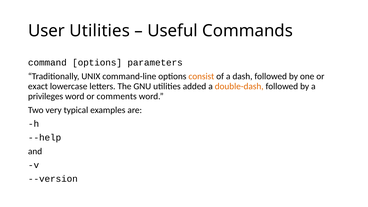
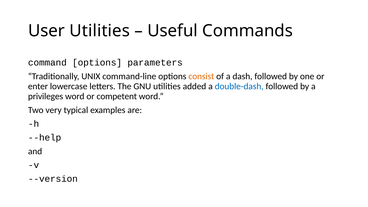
exact: exact -> enter
double-dash colour: orange -> blue
comments: comments -> competent
